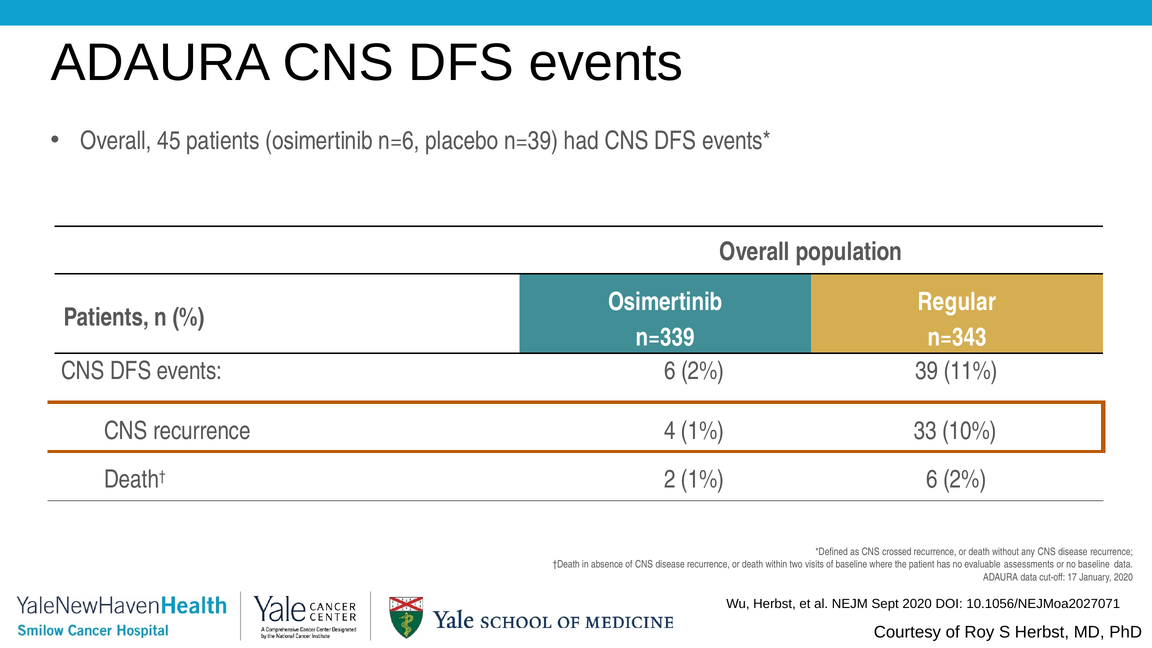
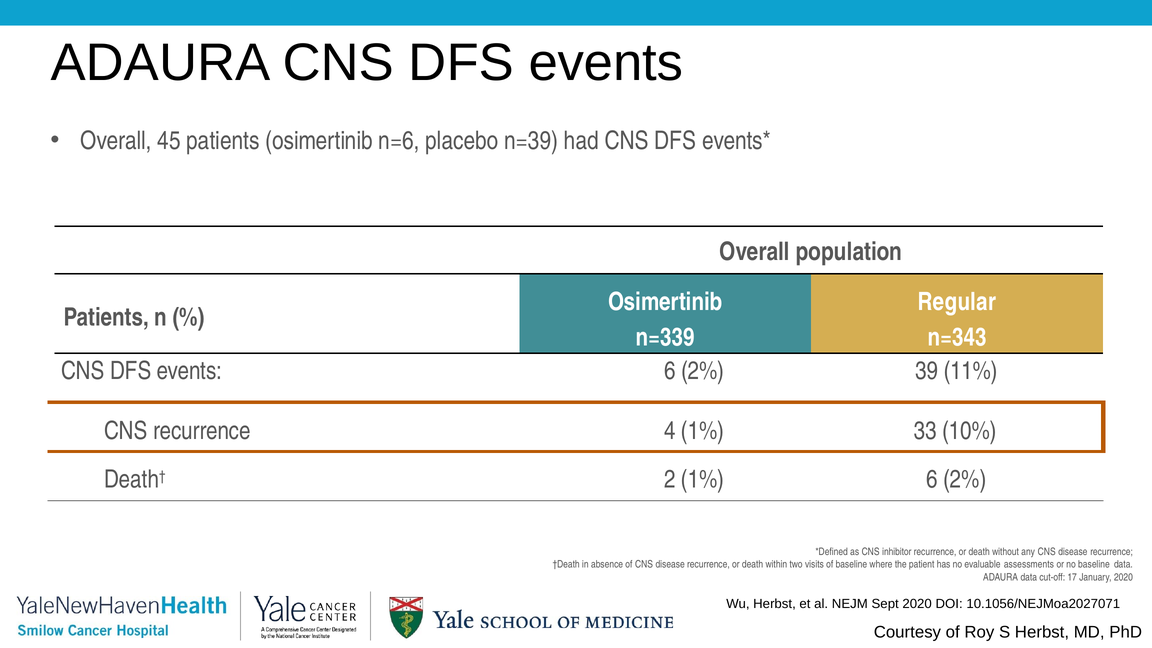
crossed: crossed -> inhibitor
